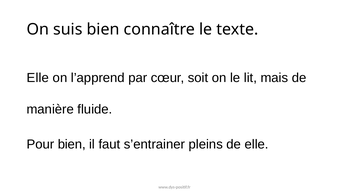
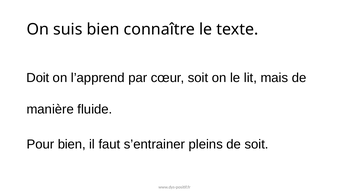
Elle at (38, 78): Elle -> Doit
de elle: elle -> soit
